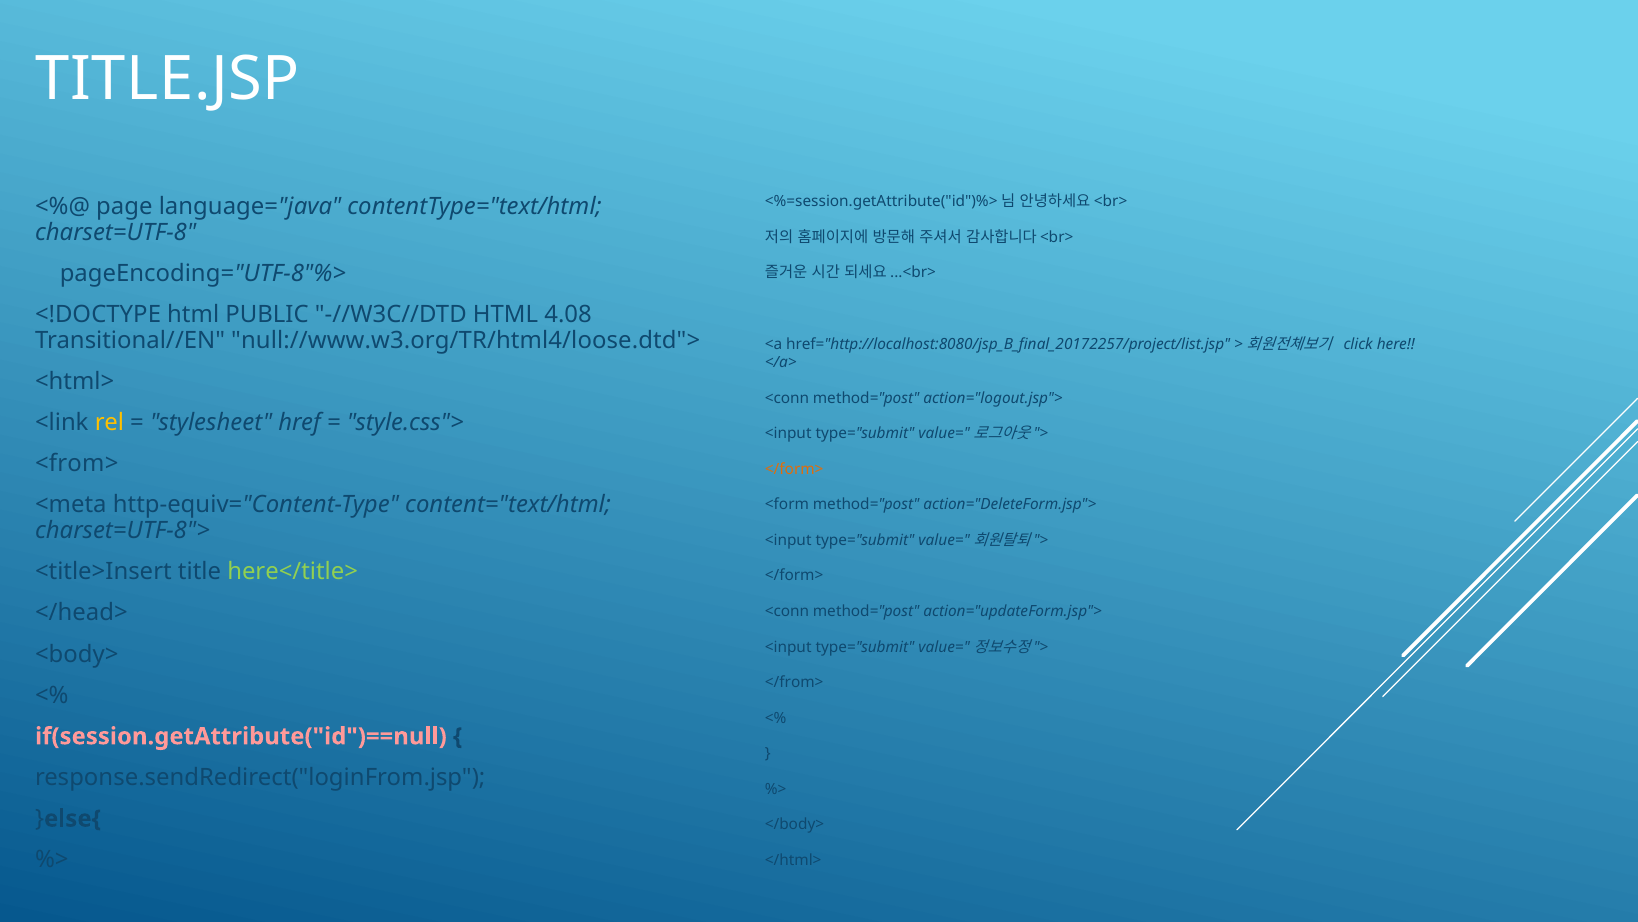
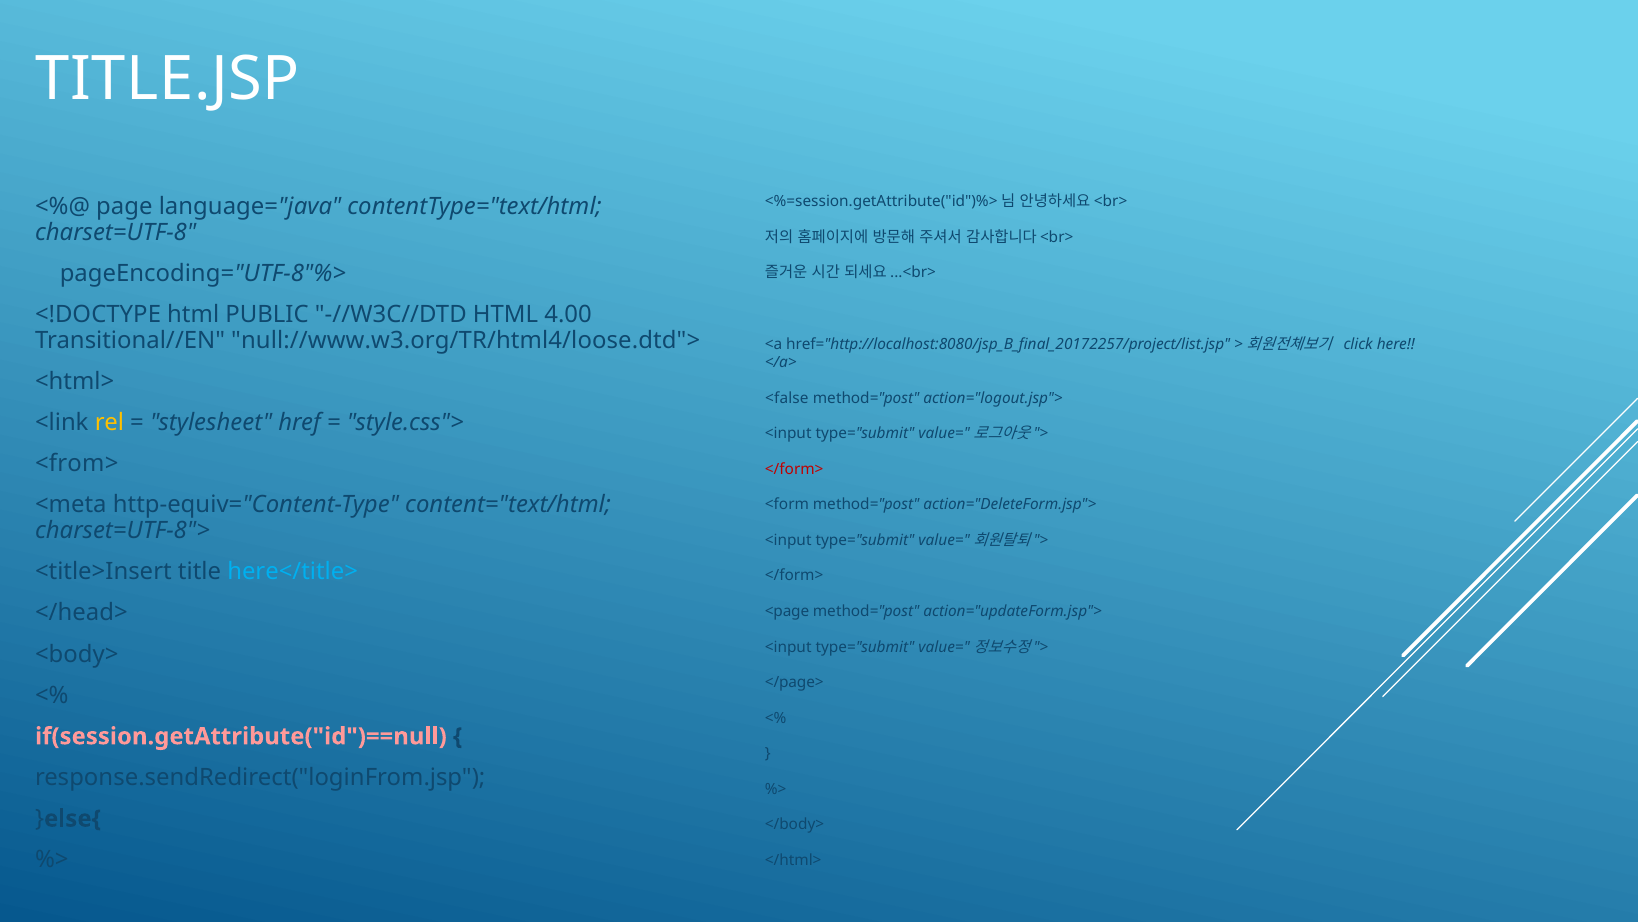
4.08: 4.08 -> 4.00
<conn at (787, 398): <conn -> <false
</form> at (794, 469) colour: orange -> red
here</title> colour: light green -> light blue
<conn at (787, 611): <conn -> <page
</from>: </from> -> </page>
